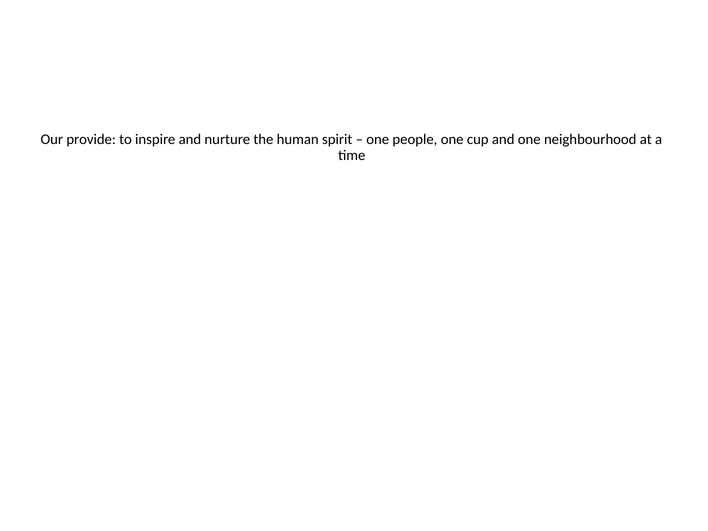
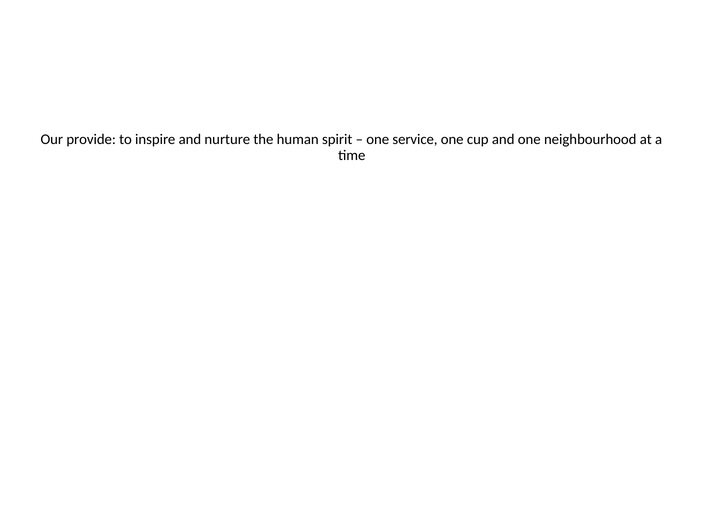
people: people -> service
